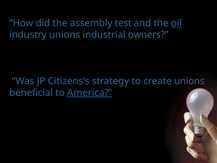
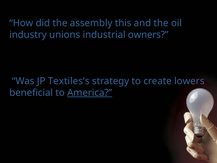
test: test -> this
oil underline: present -> none
Citizens’s: Citizens’s -> Textiles’s
create unions: unions -> lowers
